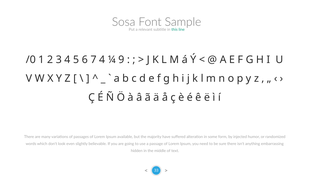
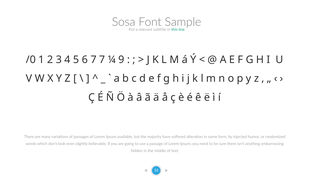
7 4: 4 -> 7
